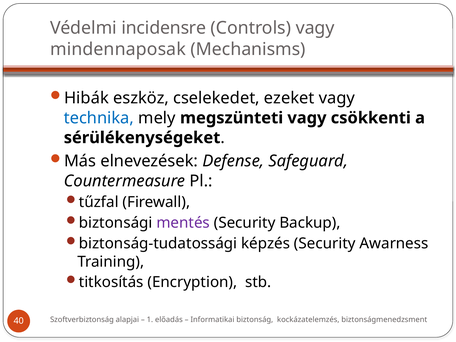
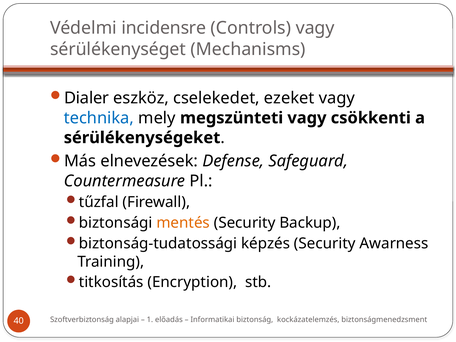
mindennaposak: mindennaposak -> sérülékenységet
Hibák: Hibák -> Dialer
mentés colour: purple -> orange
